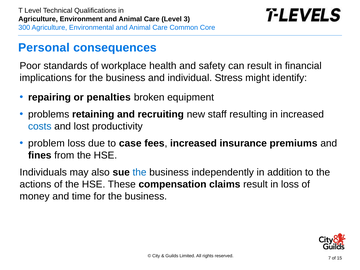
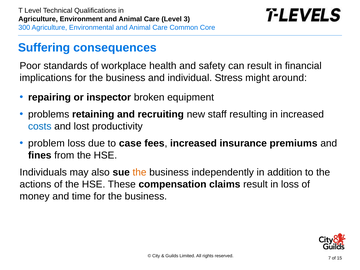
Personal: Personal -> Suffering
identify: identify -> around
penalties: penalties -> inspector
the at (140, 172) colour: blue -> orange
